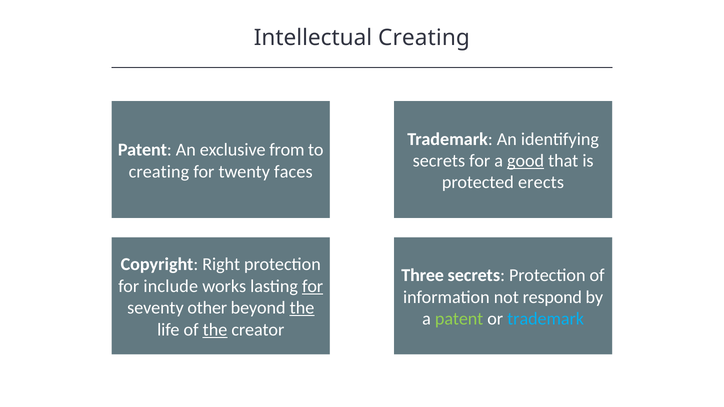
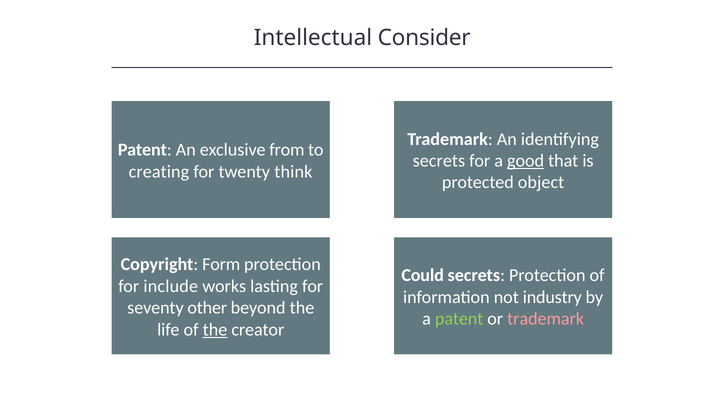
Intellectual Creating: Creating -> Consider
faces: faces -> think
erects: erects -> object
Right: Right -> Form
Three: Three -> Could
for at (313, 286) underline: present -> none
respond: respond -> industry
the at (302, 308) underline: present -> none
trademark at (546, 319) colour: light blue -> pink
